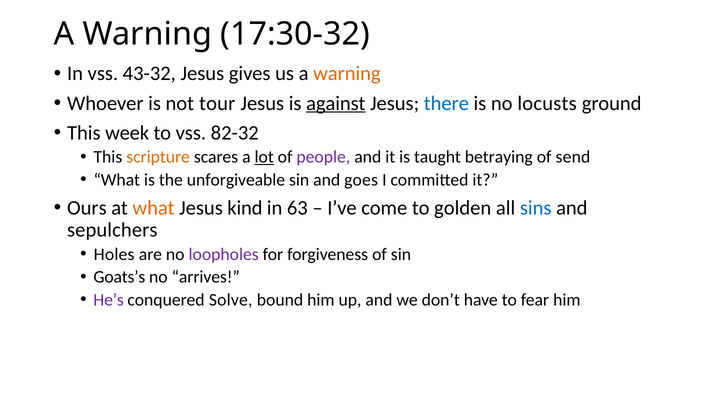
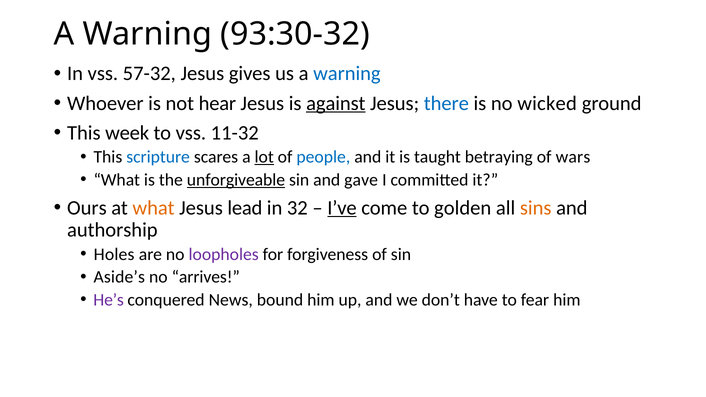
17:30-32: 17:30-32 -> 93:30-32
43-32: 43-32 -> 57-32
warning at (347, 74) colour: orange -> blue
tour: tour -> hear
locusts: locusts -> wicked
82-32: 82-32 -> 11-32
scripture colour: orange -> blue
people colour: purple -> blue
send: send -> wars
unforgiveable underline: none -> present
goes: goes -> gave
kind: kind -> lead
63: 63 -> 32
I’ve underline: none -> present
sins colour: blue -> orange
sepulchers: sepulchers -> authorship
Goats’s: Goats’s -> Aside’s
Solve: Solve -> News
